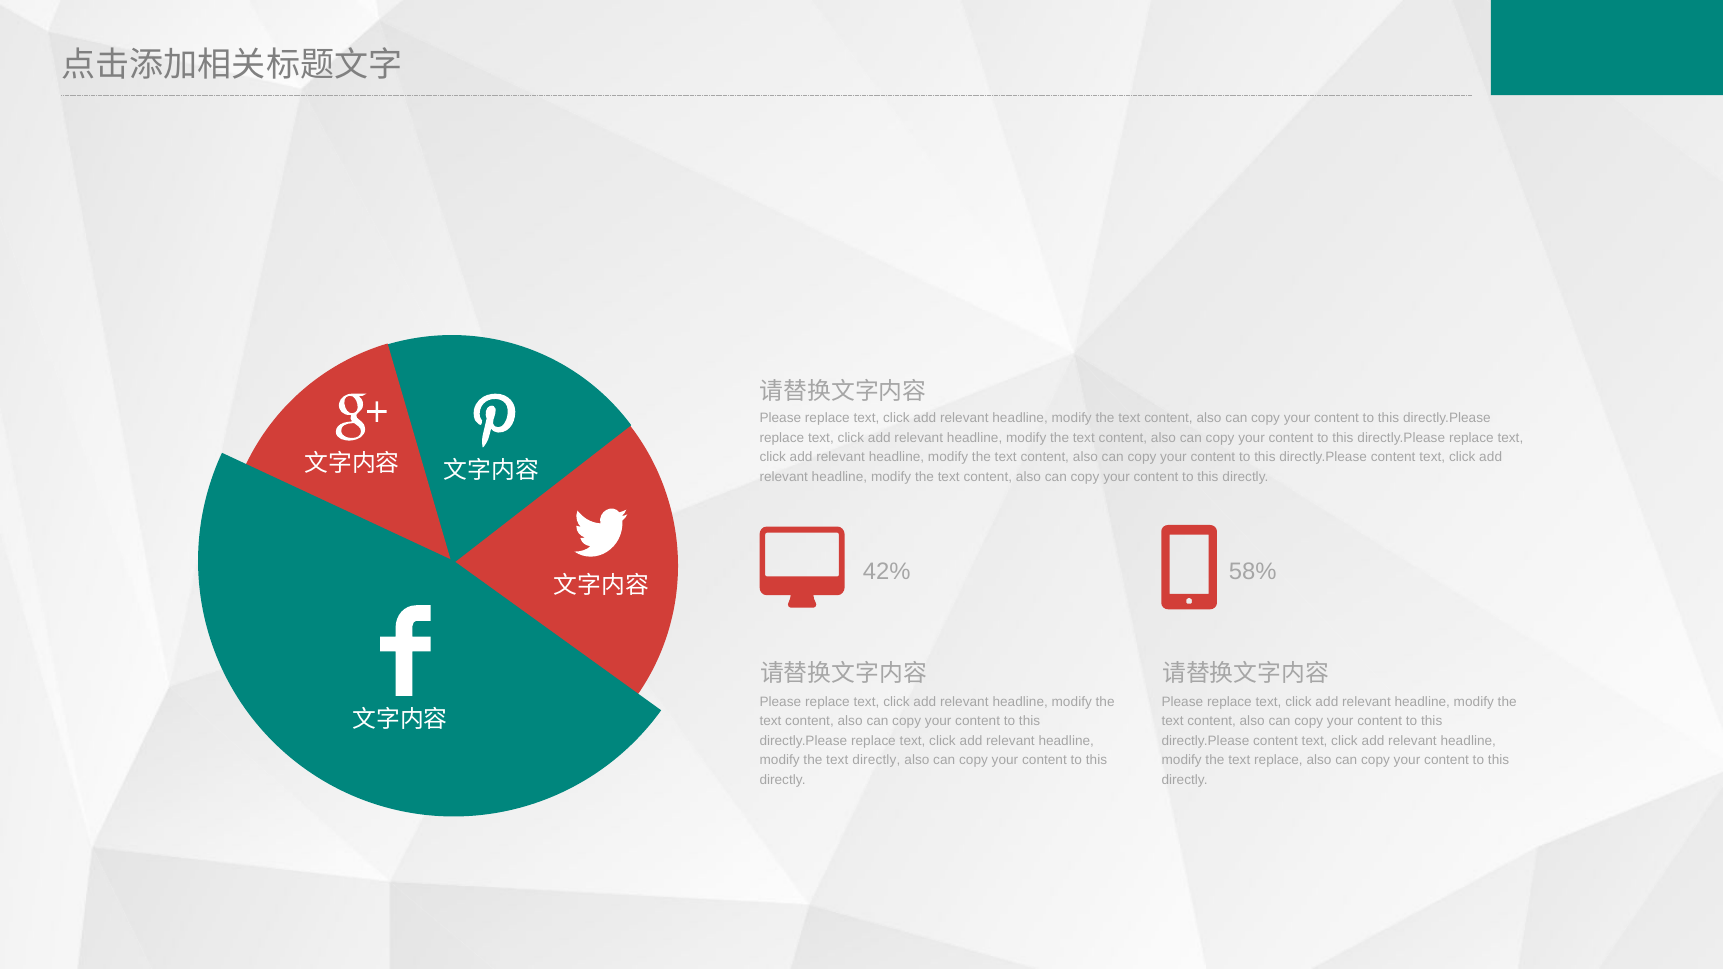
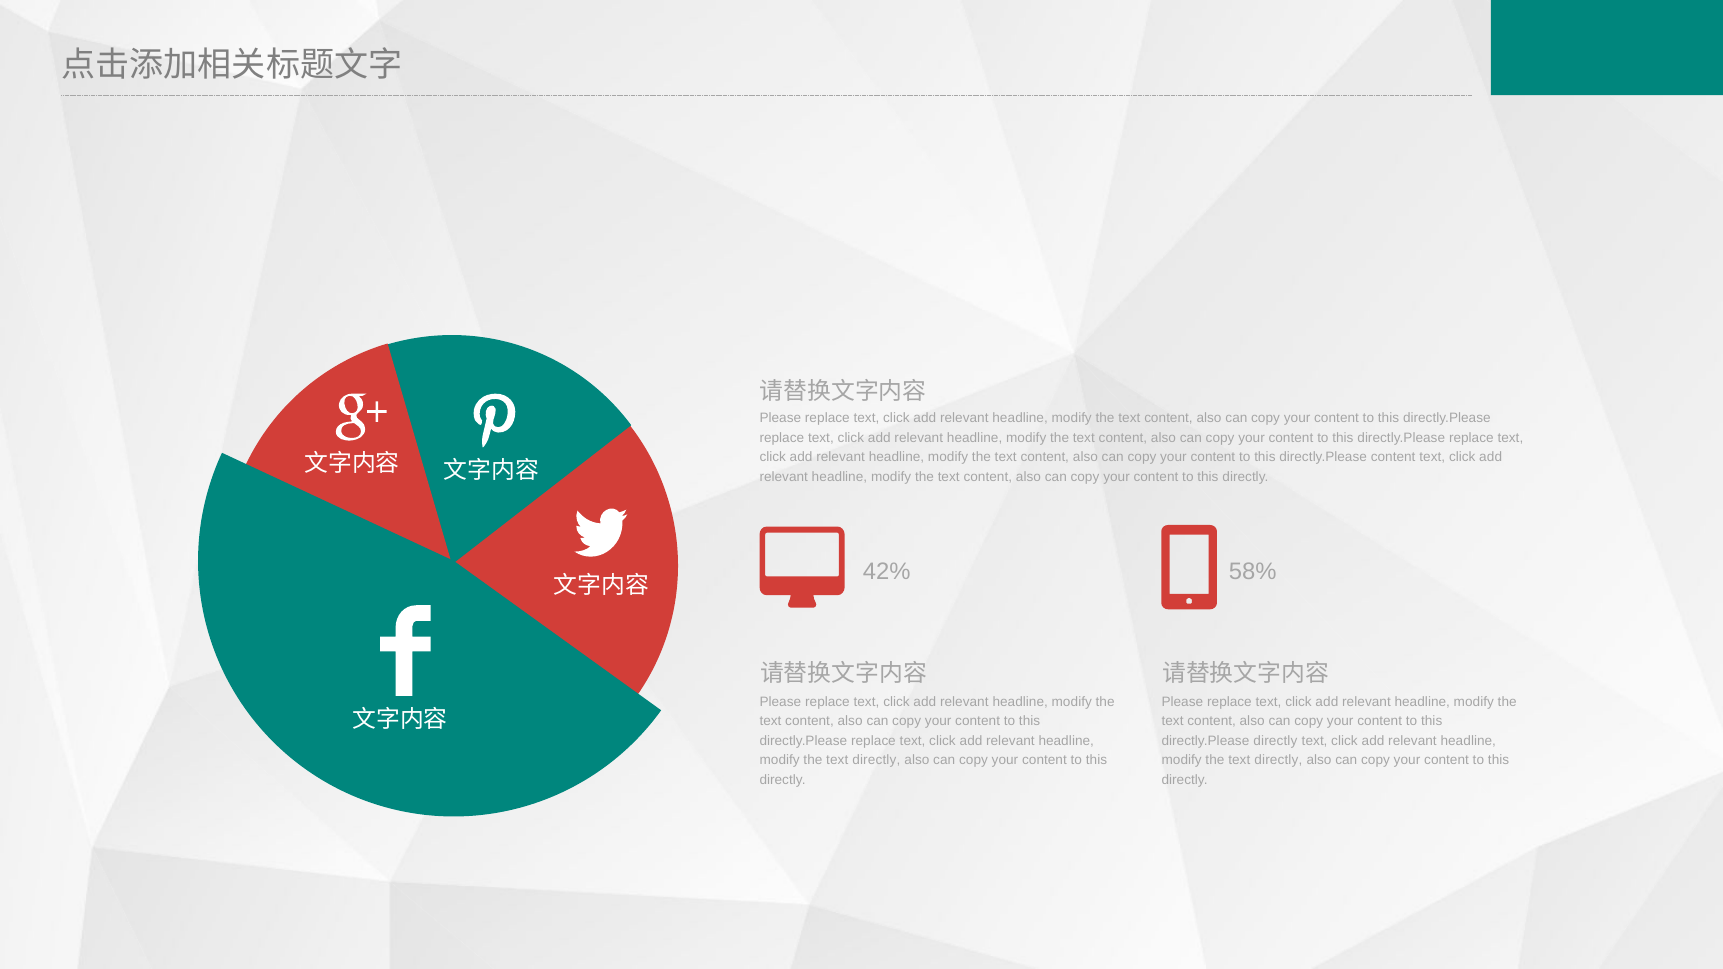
content at (1276, 741): content -> directly
replace at (1278, 760): replace -> directly
